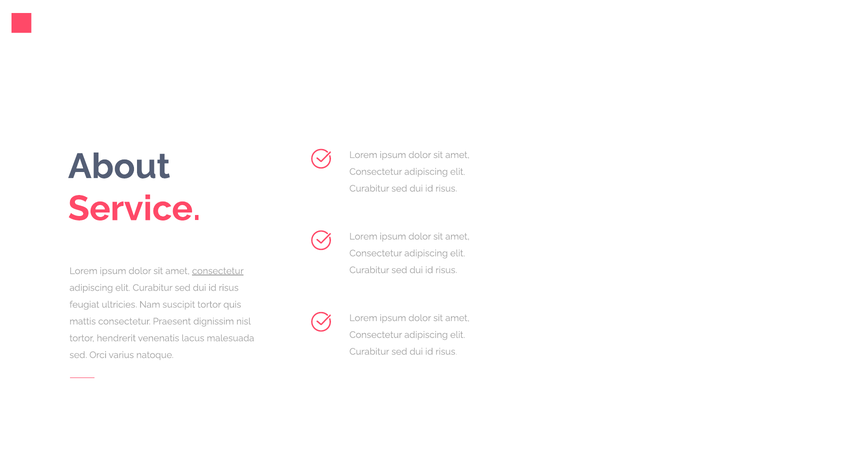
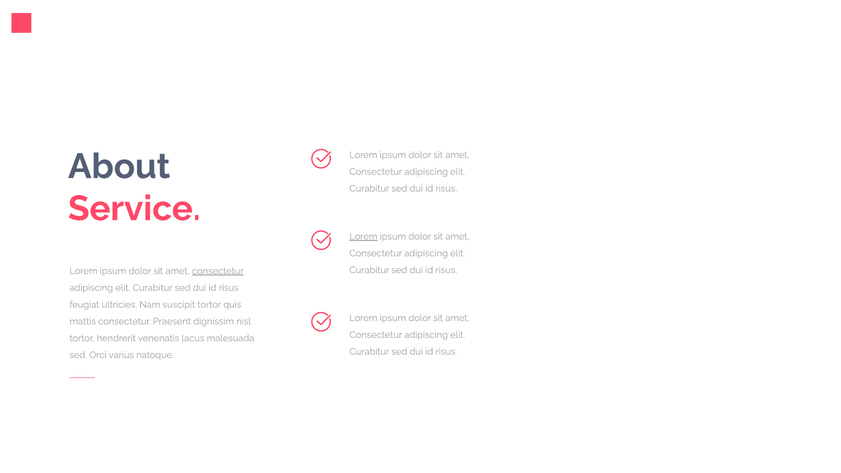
Lorem at (363, 236) underline: none -> present
